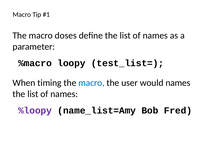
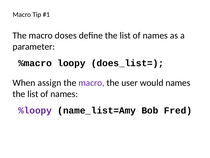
test_list=: test_list= -> does_list=
timing: timing -> assign
macro at (91, 82) colour: blue -> purple
